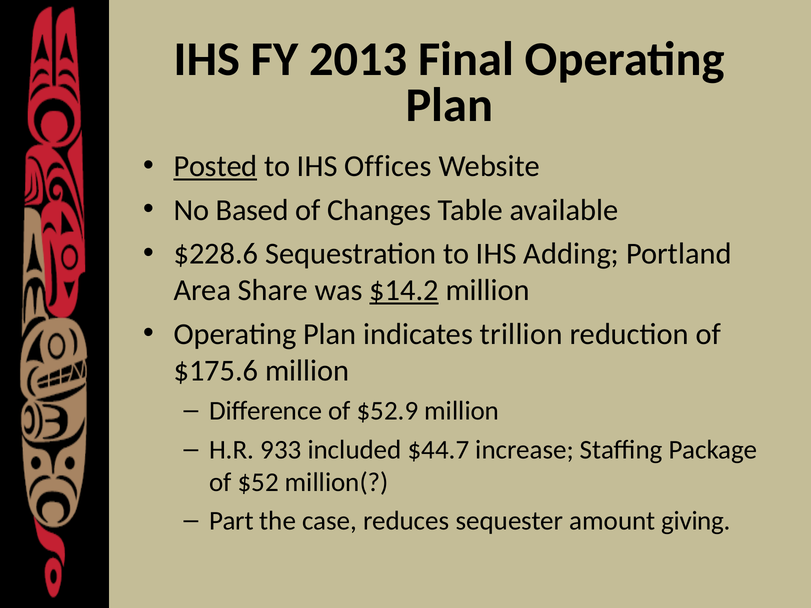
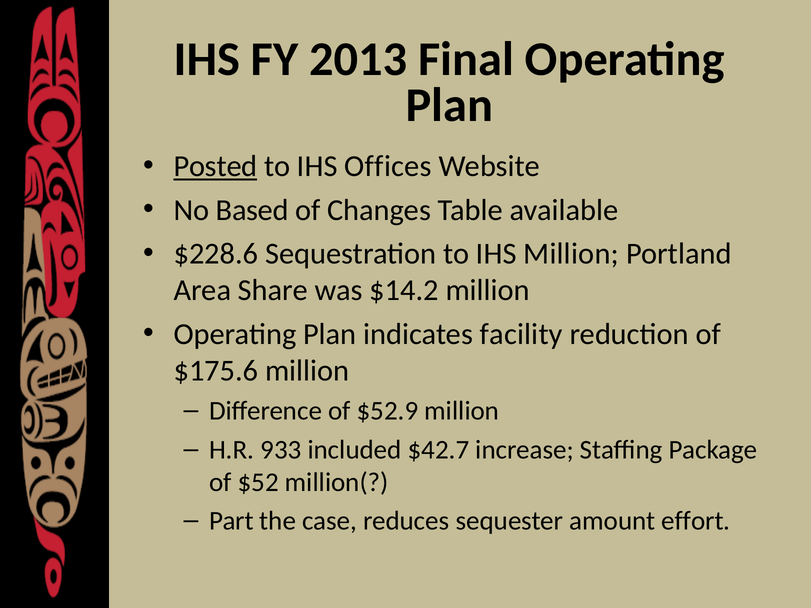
IHS Adding: Adding -> Million
$14.2 underline: present -> none
trillion: trillion -> facility
$44.7: $44.7 -> $42.7
giving: giving -> effort
